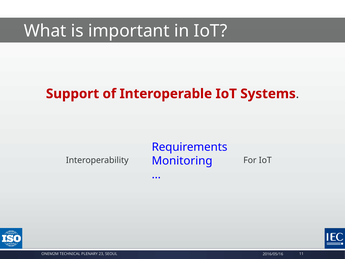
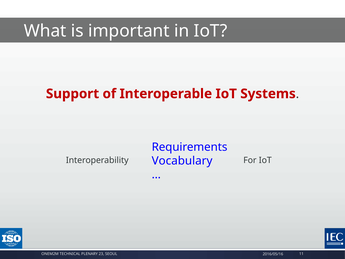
Monitoring: Monitoring -> Vocabulary
